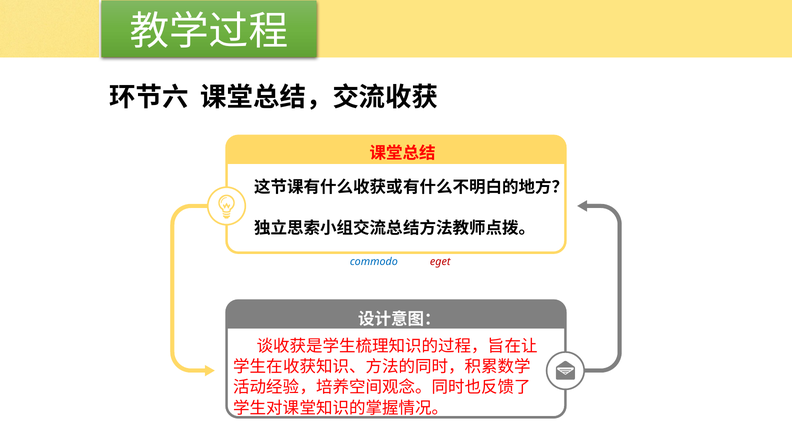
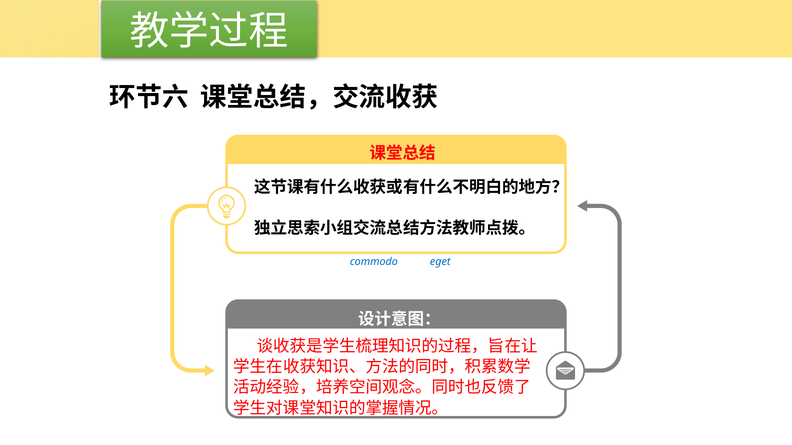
eget colour: red -> blue
